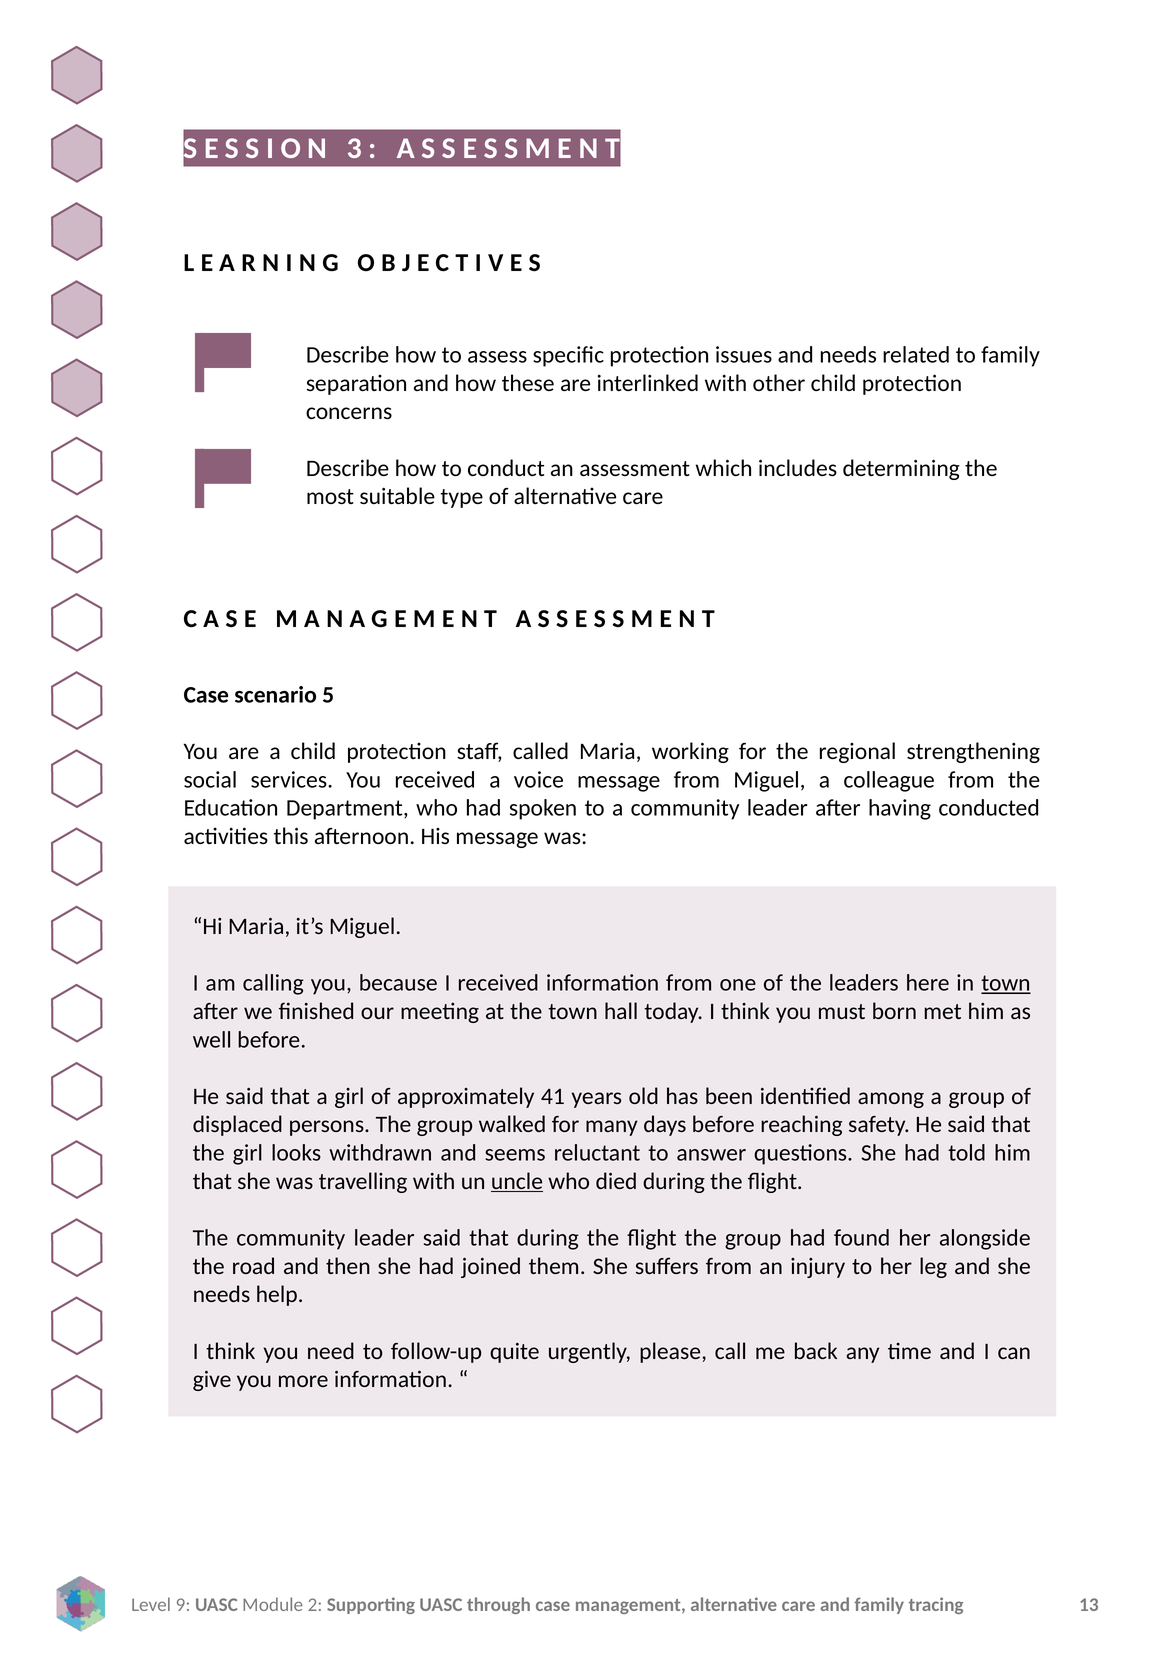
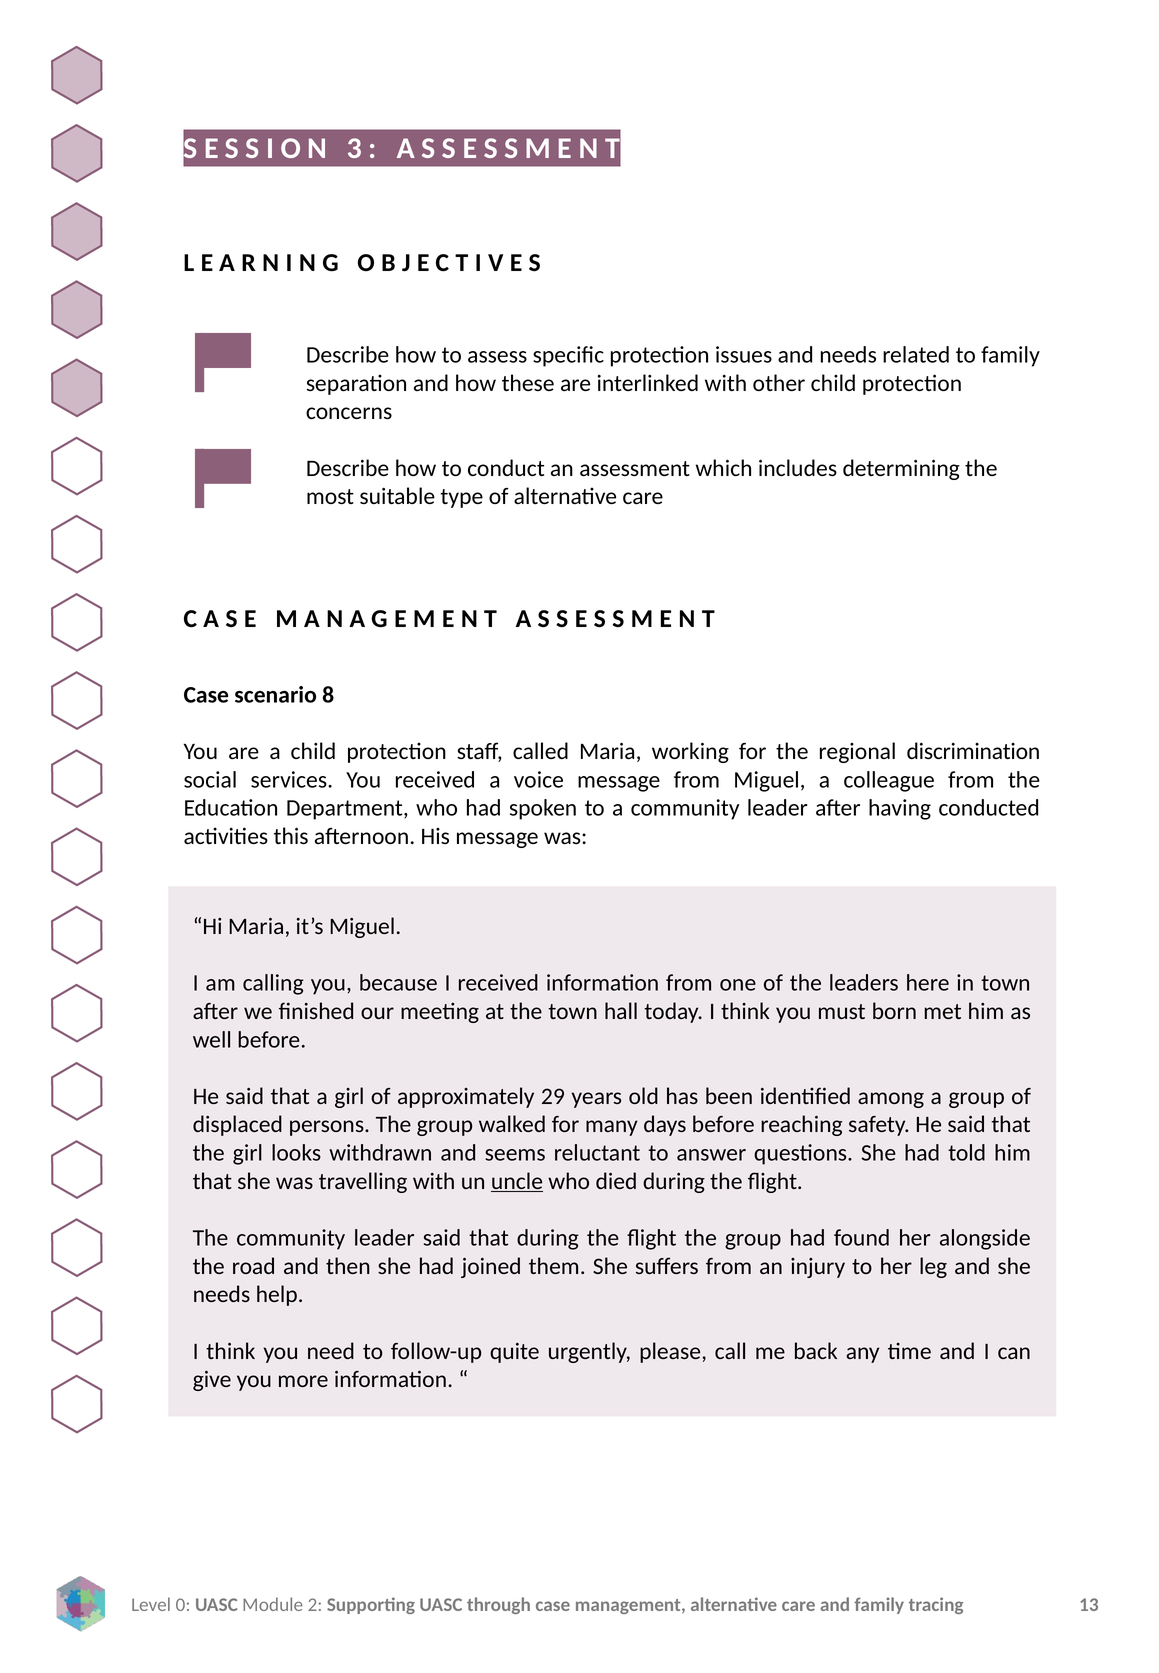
5: 5 -> 8
strengthening: strengthening -> discrimination
town at (1006, 984) underline: present -> none
41: 41 -> 29
9: 9 -> 0
